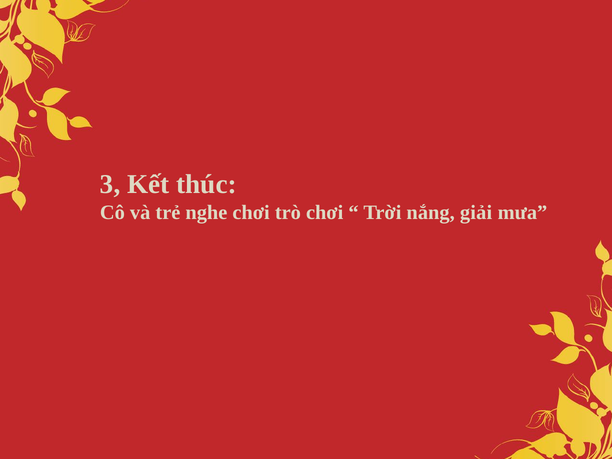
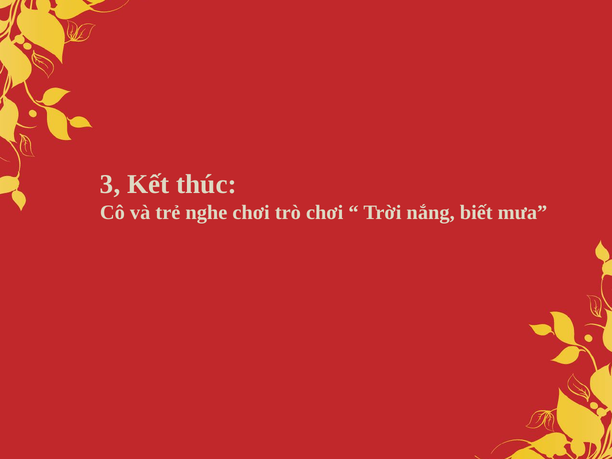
giải: giải -> biết
